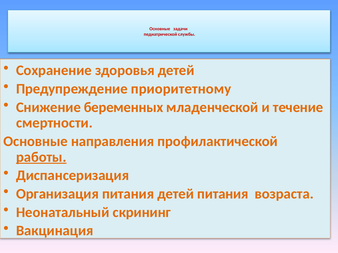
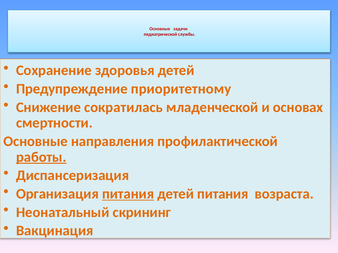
беременных: беременных -> сократилась
течение: течение -> основах
питания at (128, 194) underline: none -> present
